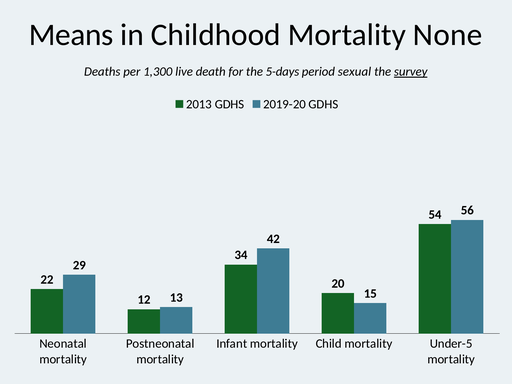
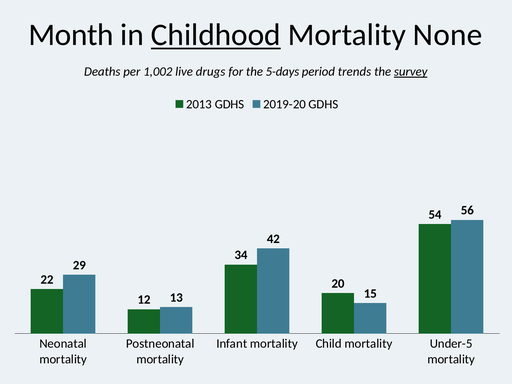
Means: Means -> Month
Childhood underline: none -> present
1,300: 1,300 -> 1,002
death: death -> drugs
sexual: sexual -> trends
